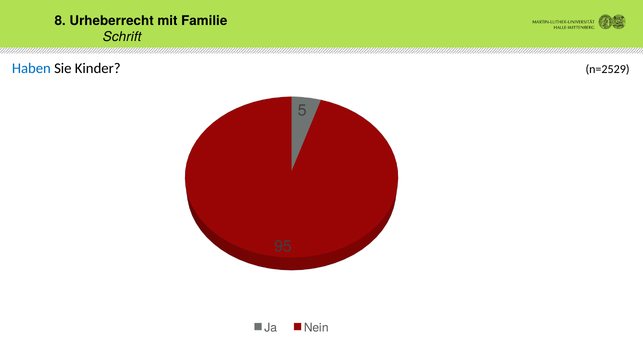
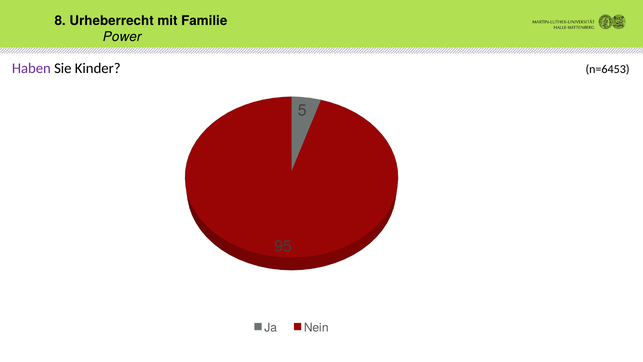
Schrift: Schrift -> Power
Haben colour: blue -> purple
n=2529: n=2529 -> n=6453
